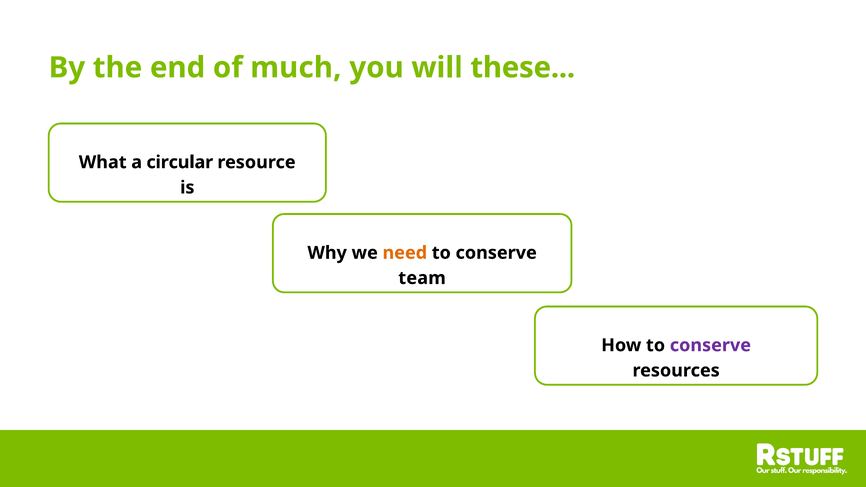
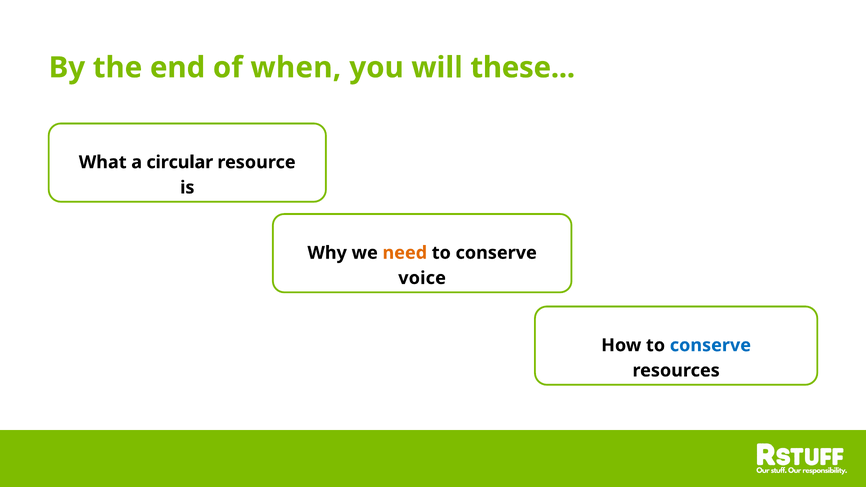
much: much -> when
team: team -> voice
conserve at (710, 345) colour: purple -> blue
